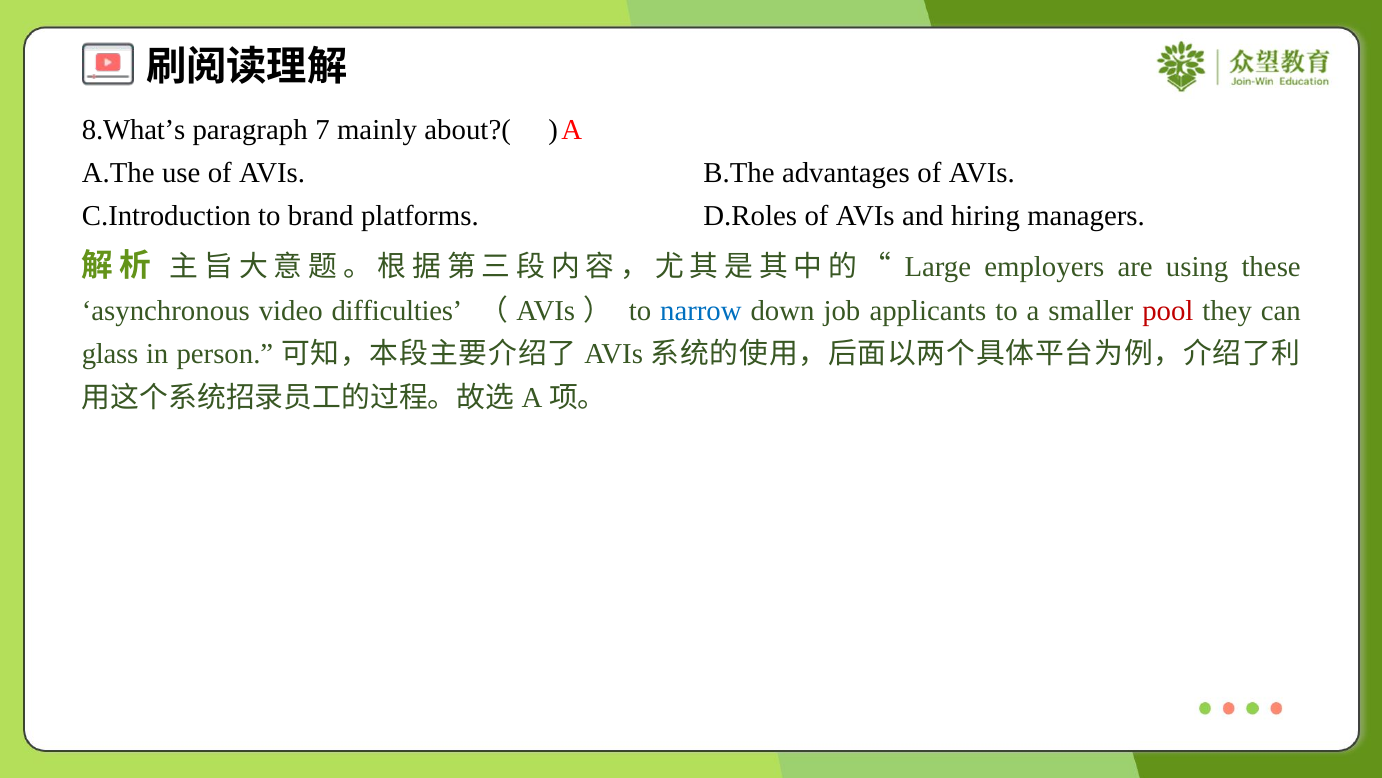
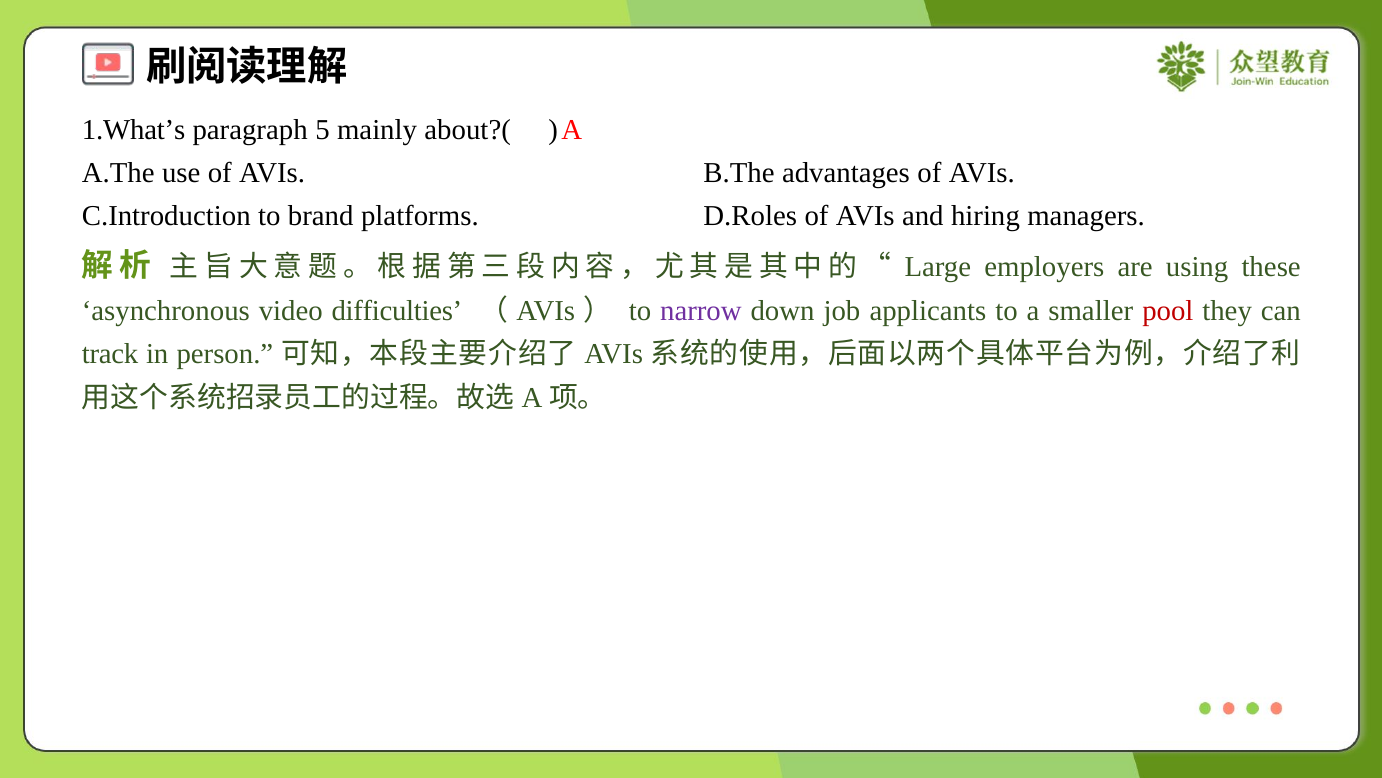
8.What’s: 8.What’s -> 1.What’s
7: 7 -> 5
narrow colour: blue -> purple
glass: glass -> track
